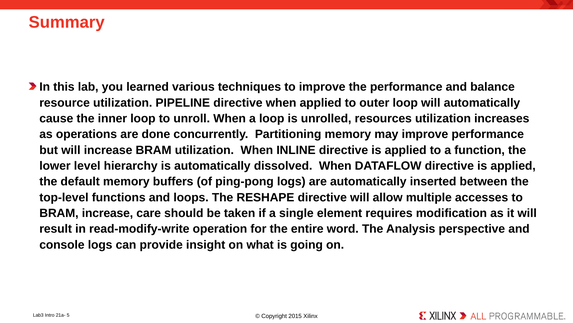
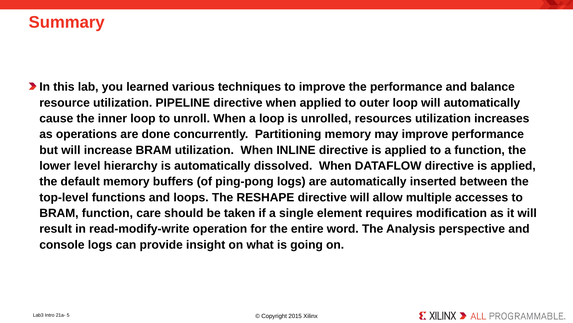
BRAM increase: increase -> function
